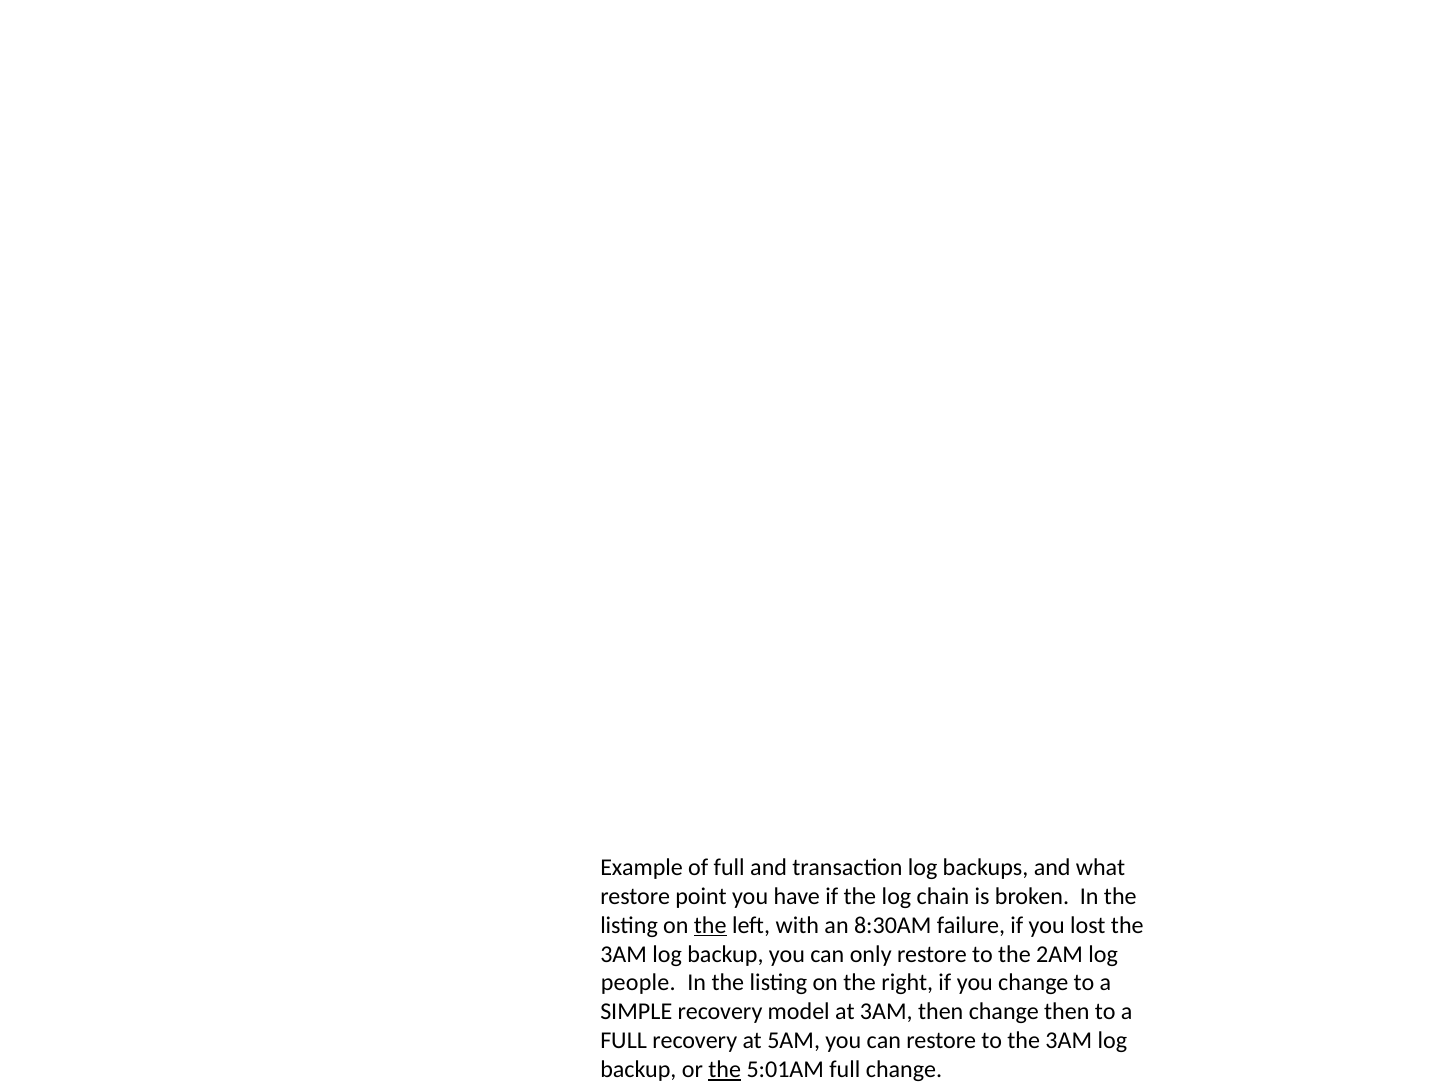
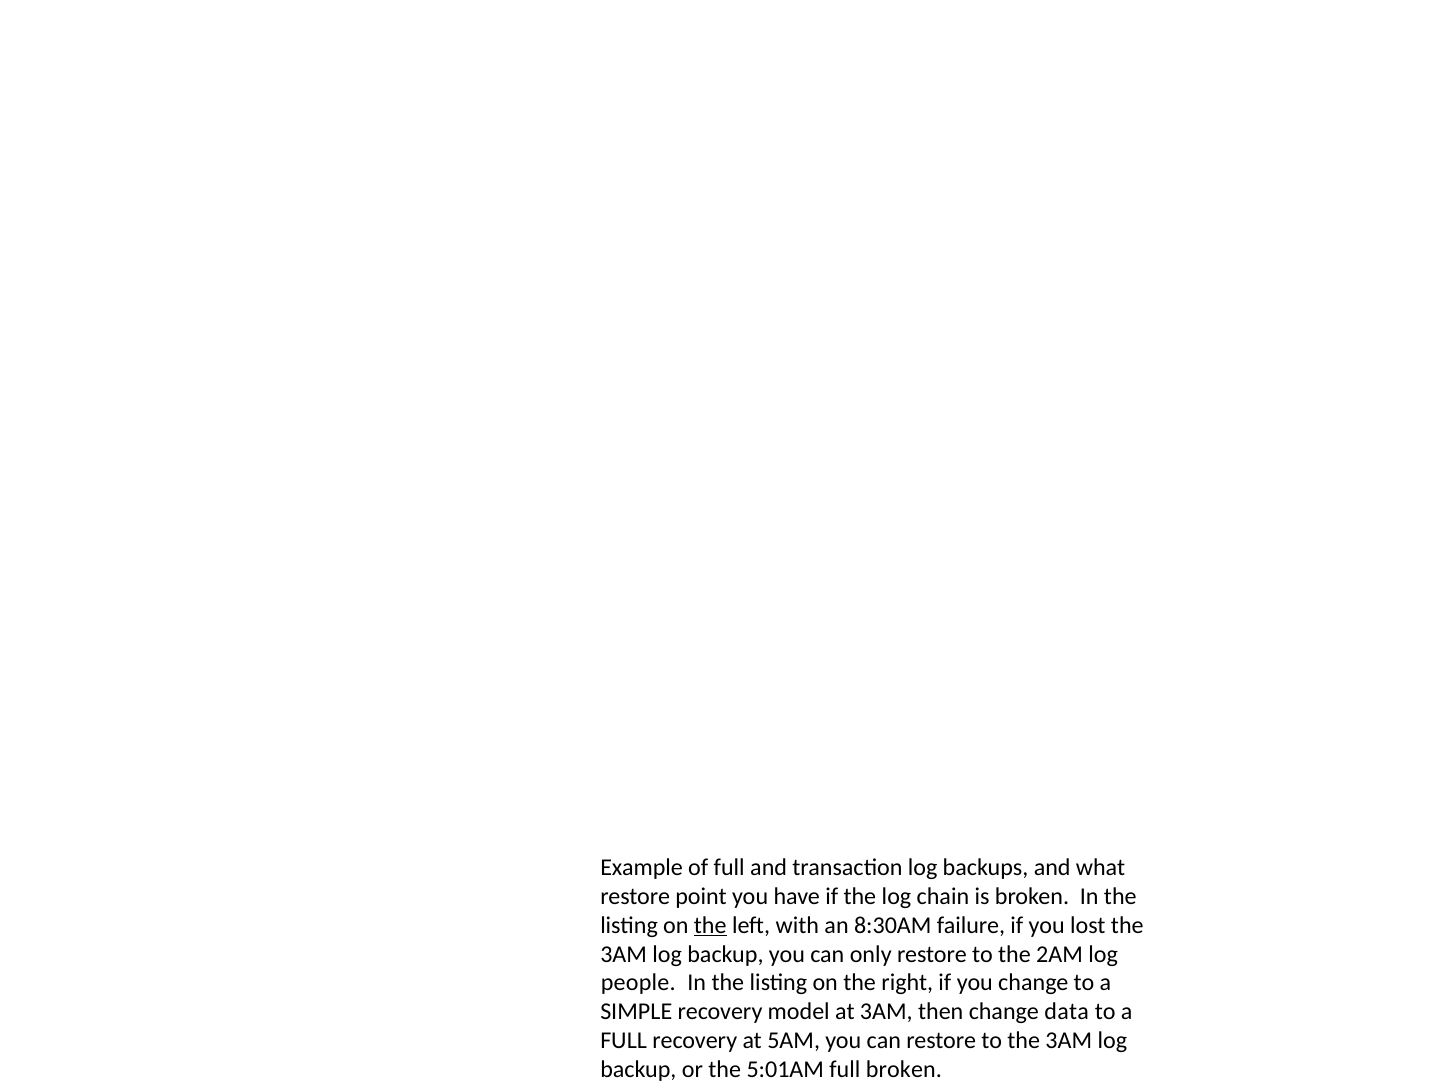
change then: then -> data
the at (725, 1070) underline: present -> none
full change: change -> broken
